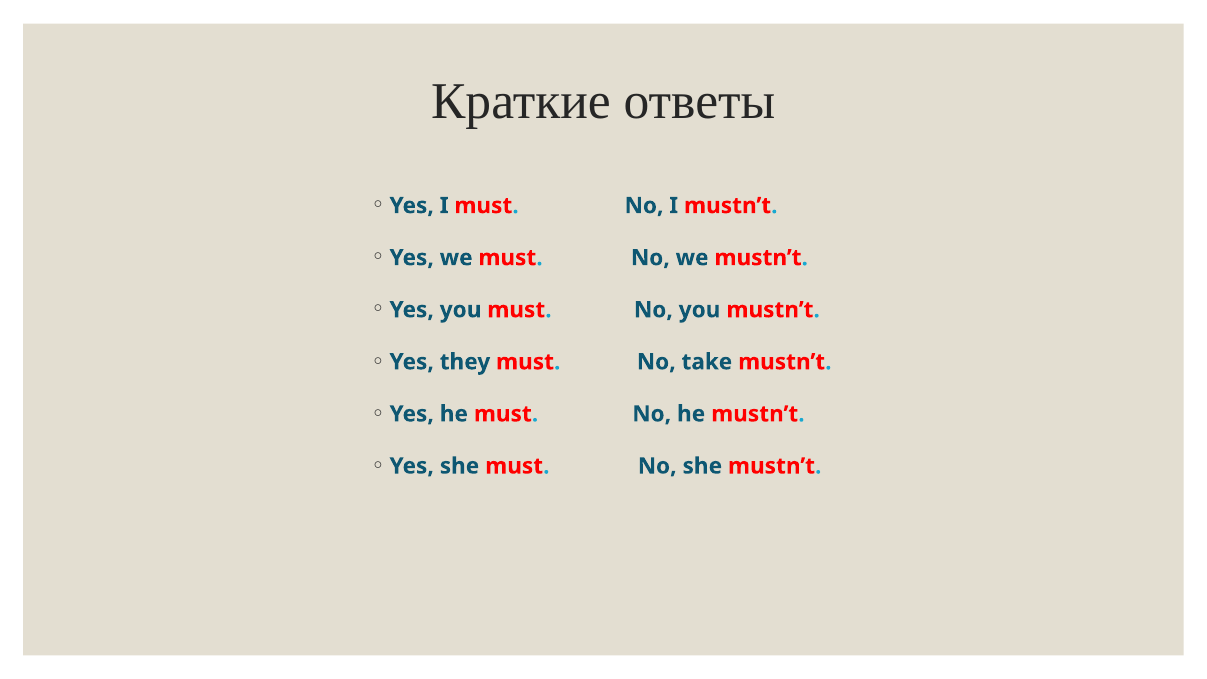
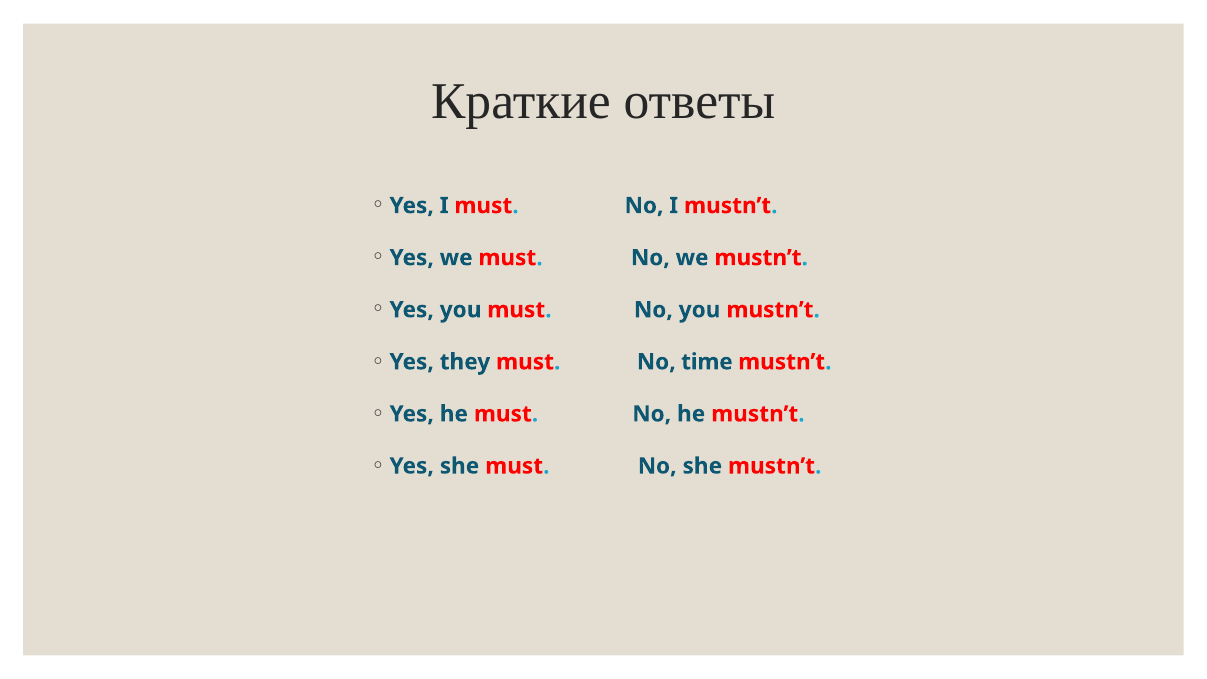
take: take -> time
